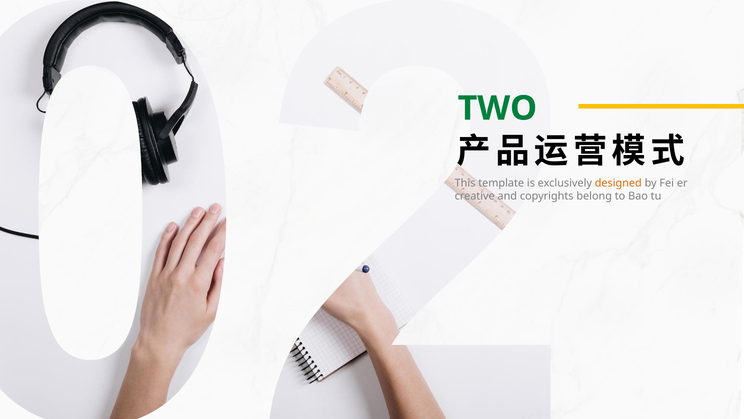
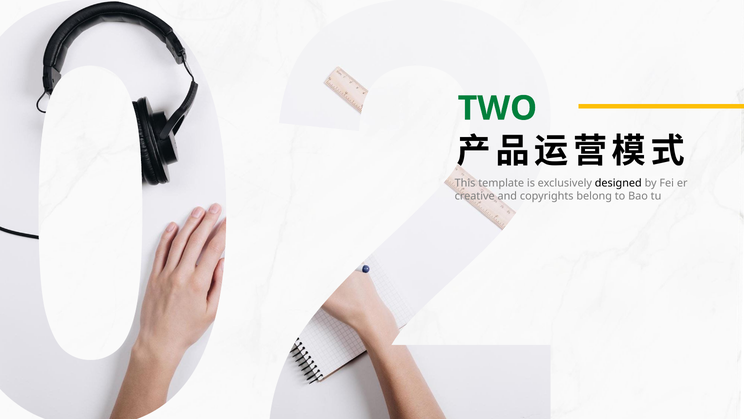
designed colour: orange -> black
